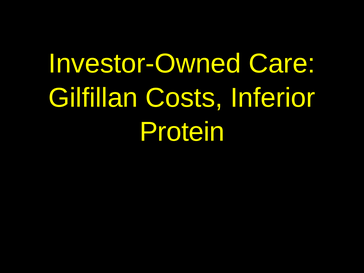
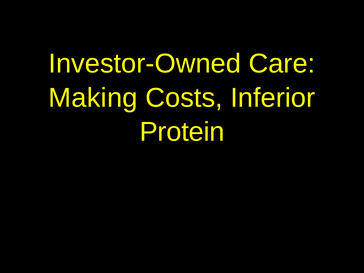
Gilfillan: Gilfillan -> Making
